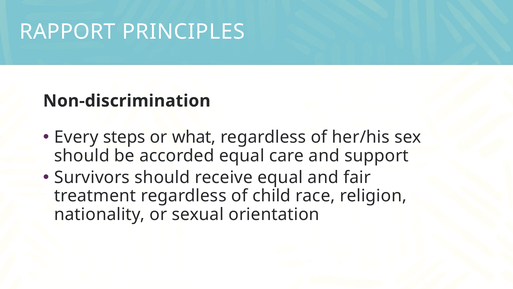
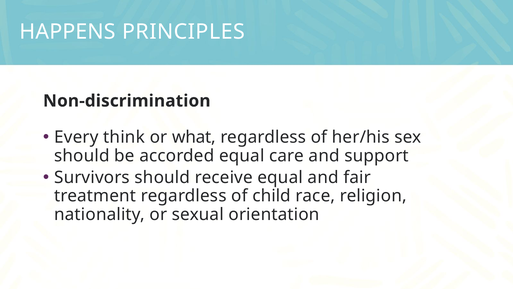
RAPPORT: RAPPORT -> HAPPENS
steps: steps -> think
